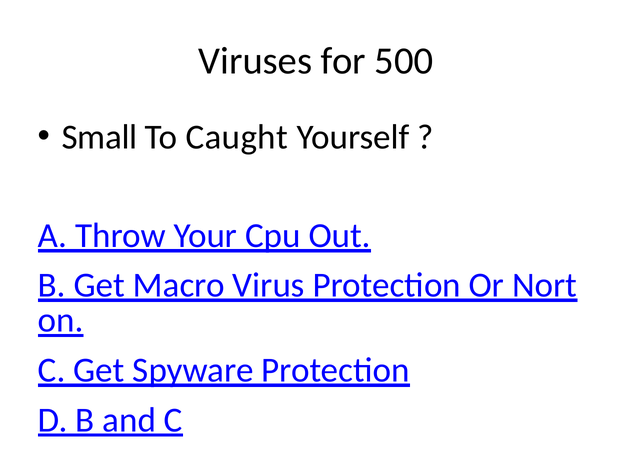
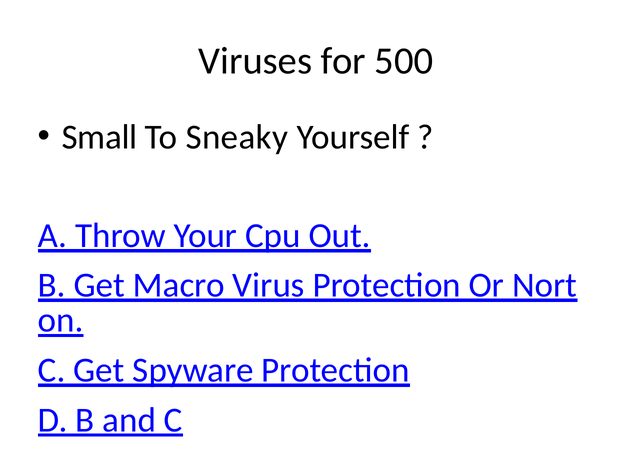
Caught: Caught -> Sneaky
